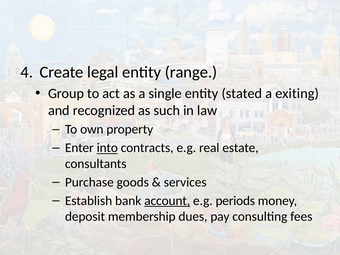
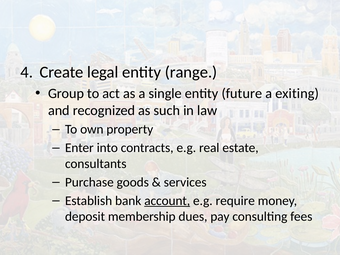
stated: stated -> future
into underline: present -> none
periods: periods -> require
